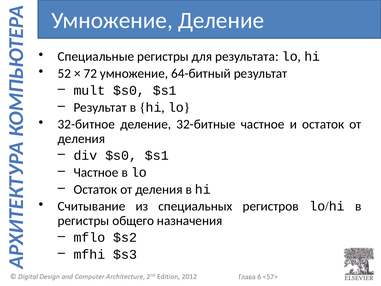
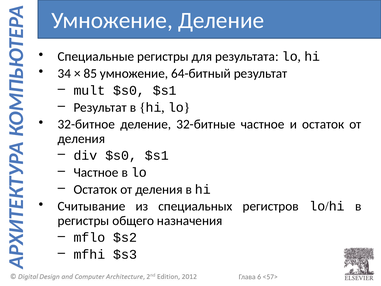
52: 52 -> 34
72: 72 -> 85
